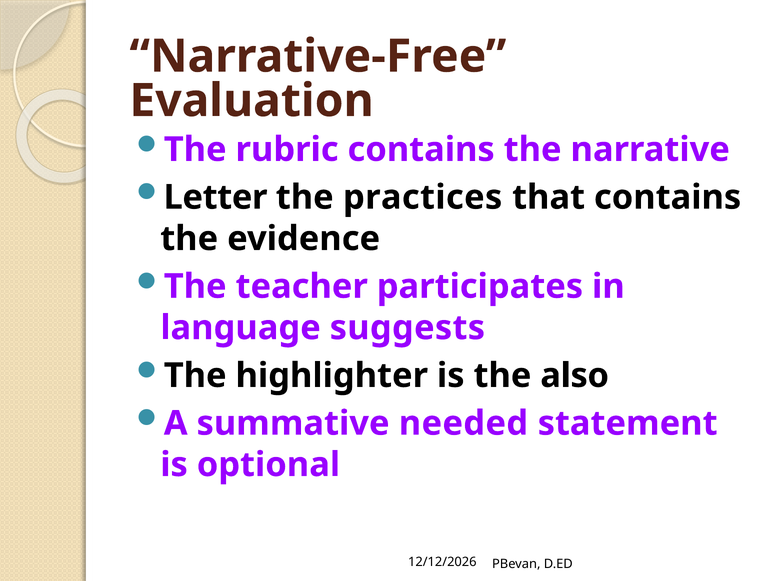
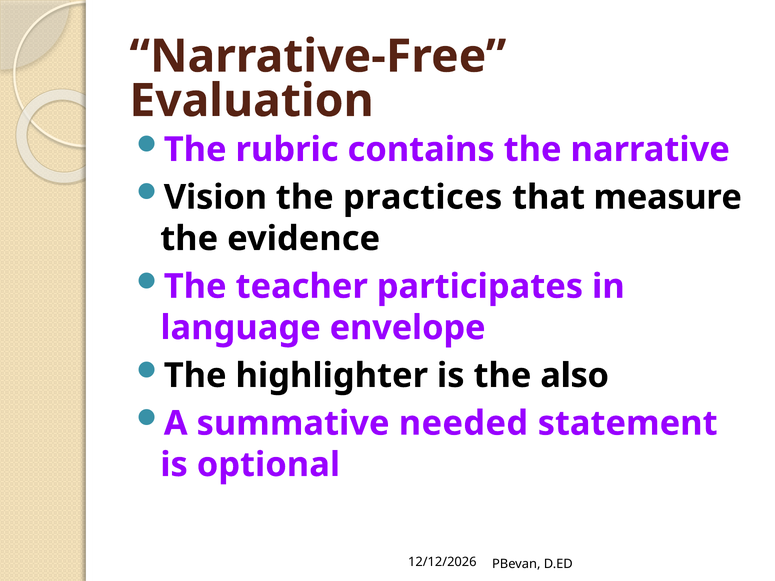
Letter: Letter -> Vision
that contains: contains -> measure
suggests: suggests -> envelope
